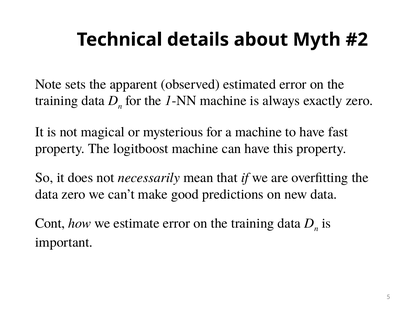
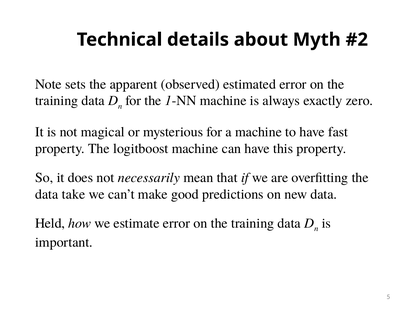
data zero: zero -> take
Cont: Cont -> Held
